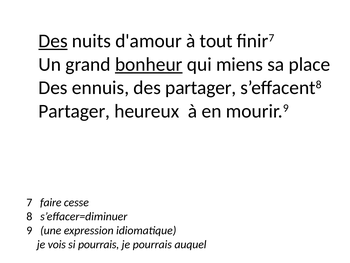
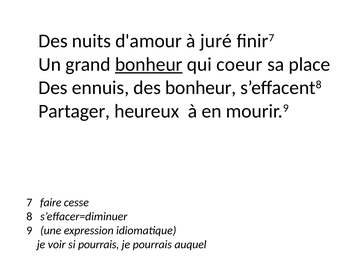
Des at (53, 41) underline: present -> none
tout: tout -> juré
miens: miens -> coeur
des partager: partager -> bonheur
vois: vois -> voir
